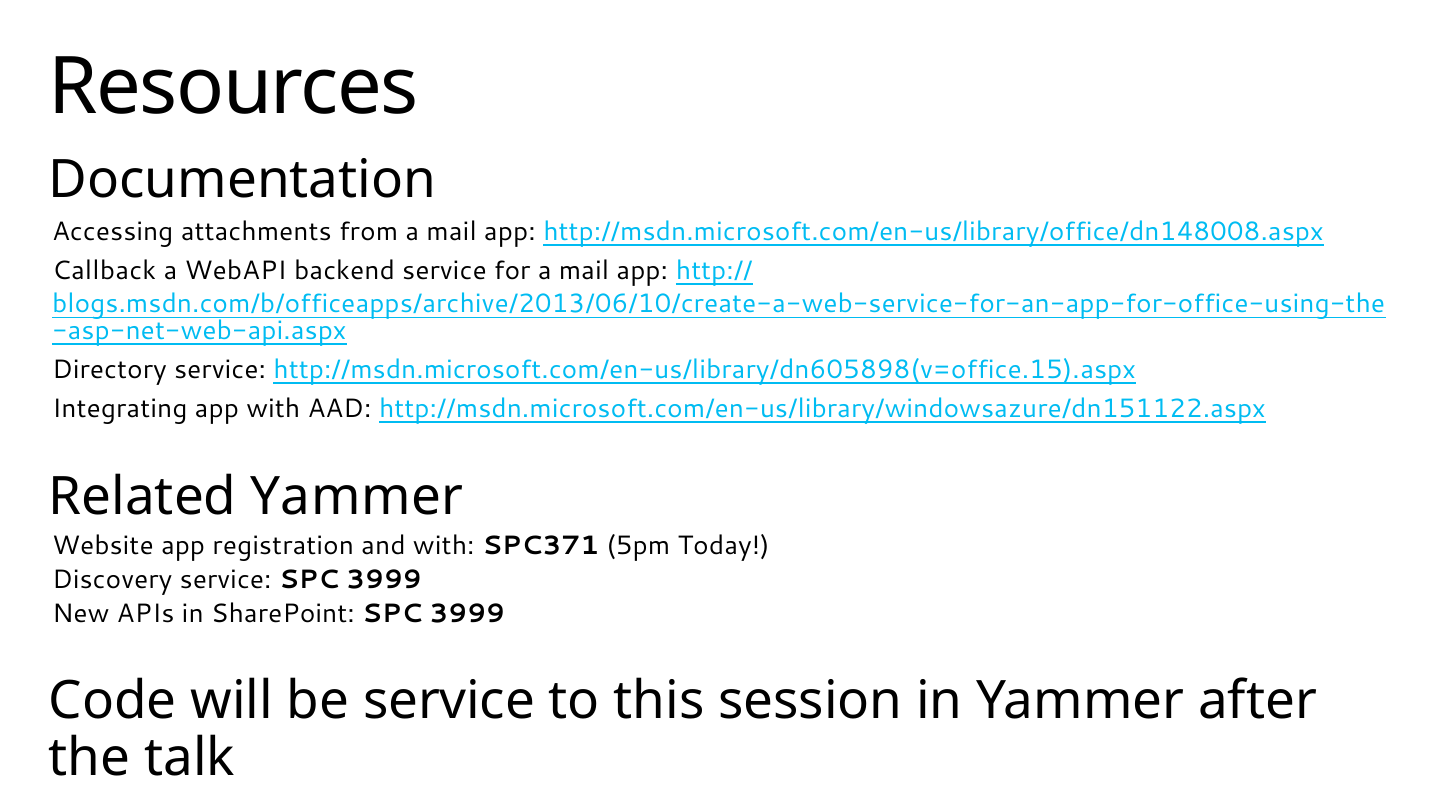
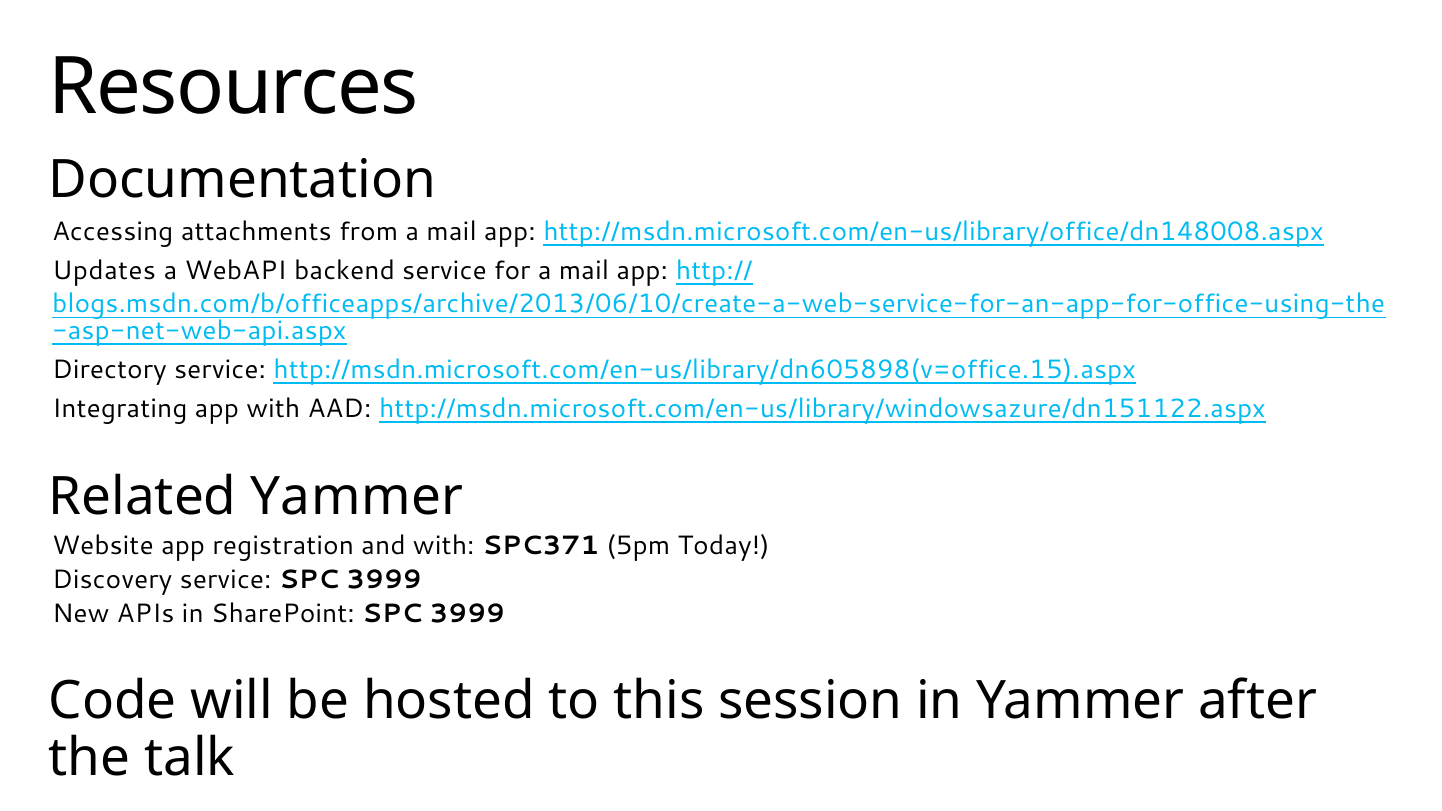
Callback: Callback -> Updates
be service: service -> hosted
